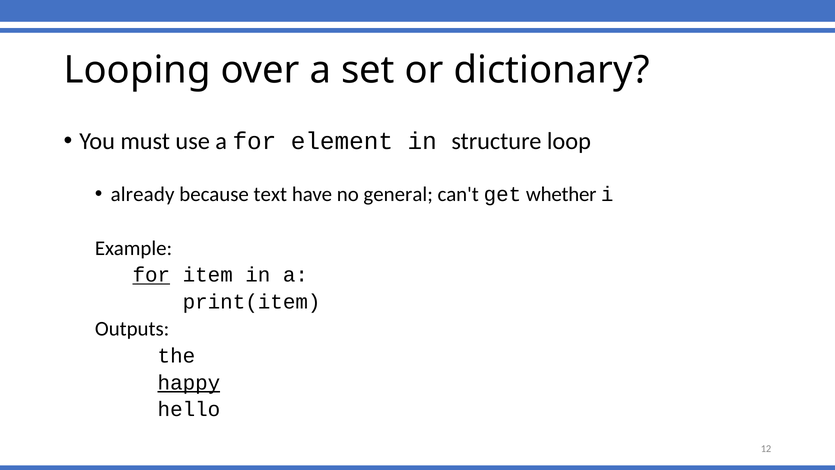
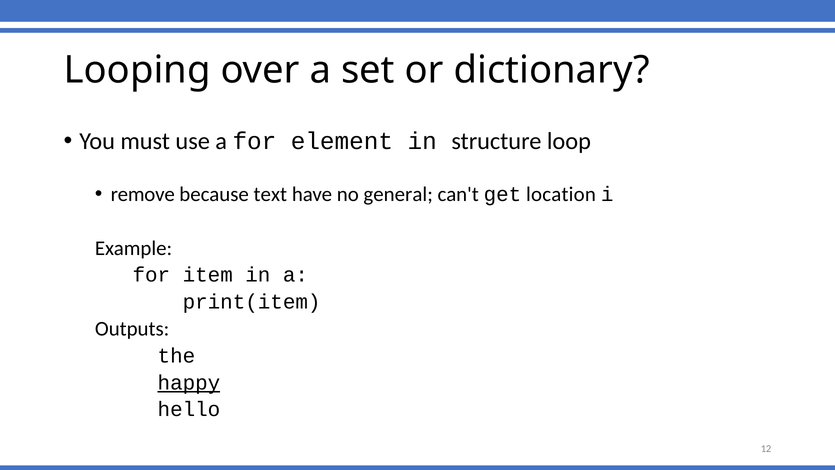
already: already -> remove
whether: whether -> location
for at (151, 275) underline: present -> none
